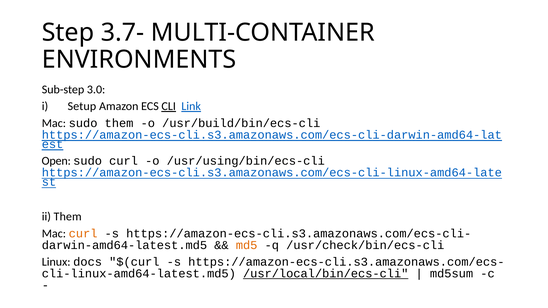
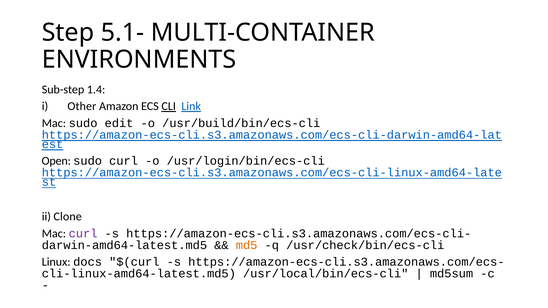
3.7-: 3.7- -> 5.1-
3.0: 3.0 -> 1.4
Setup: Setup -> Other
sudo them: them -> edit
/usr/using/bin/ecs-cli: /usr/using/bin/ecs-cli -> /usr/login/bin/ecs-cli
ii Them: Them -> Clone
curl at (83, 234) colour: orange -> purple
/usr/local/bin/ecs-cli underline: present -> none
